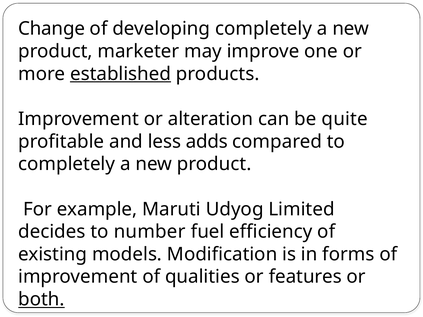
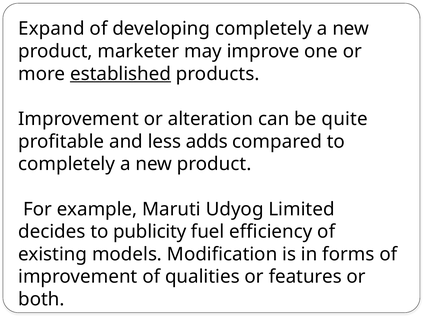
Change: Change -> Expand
number: number -> publicity
both underline: present -> none
